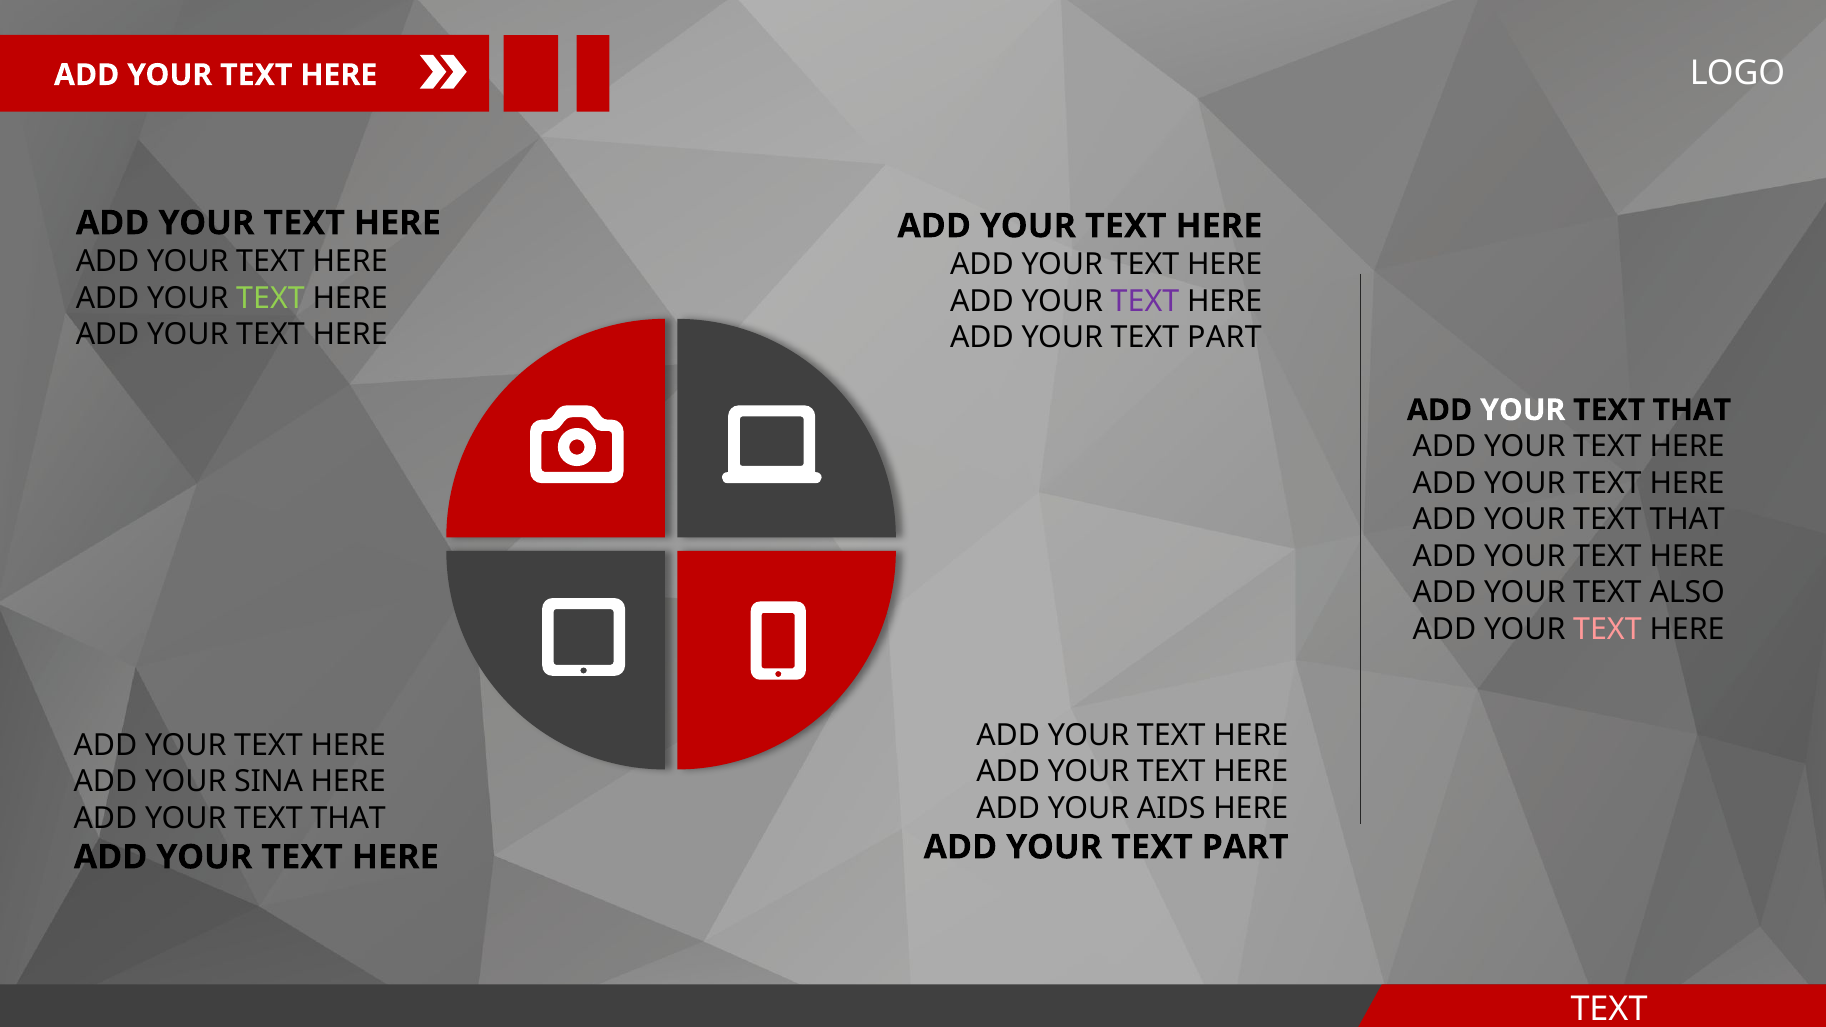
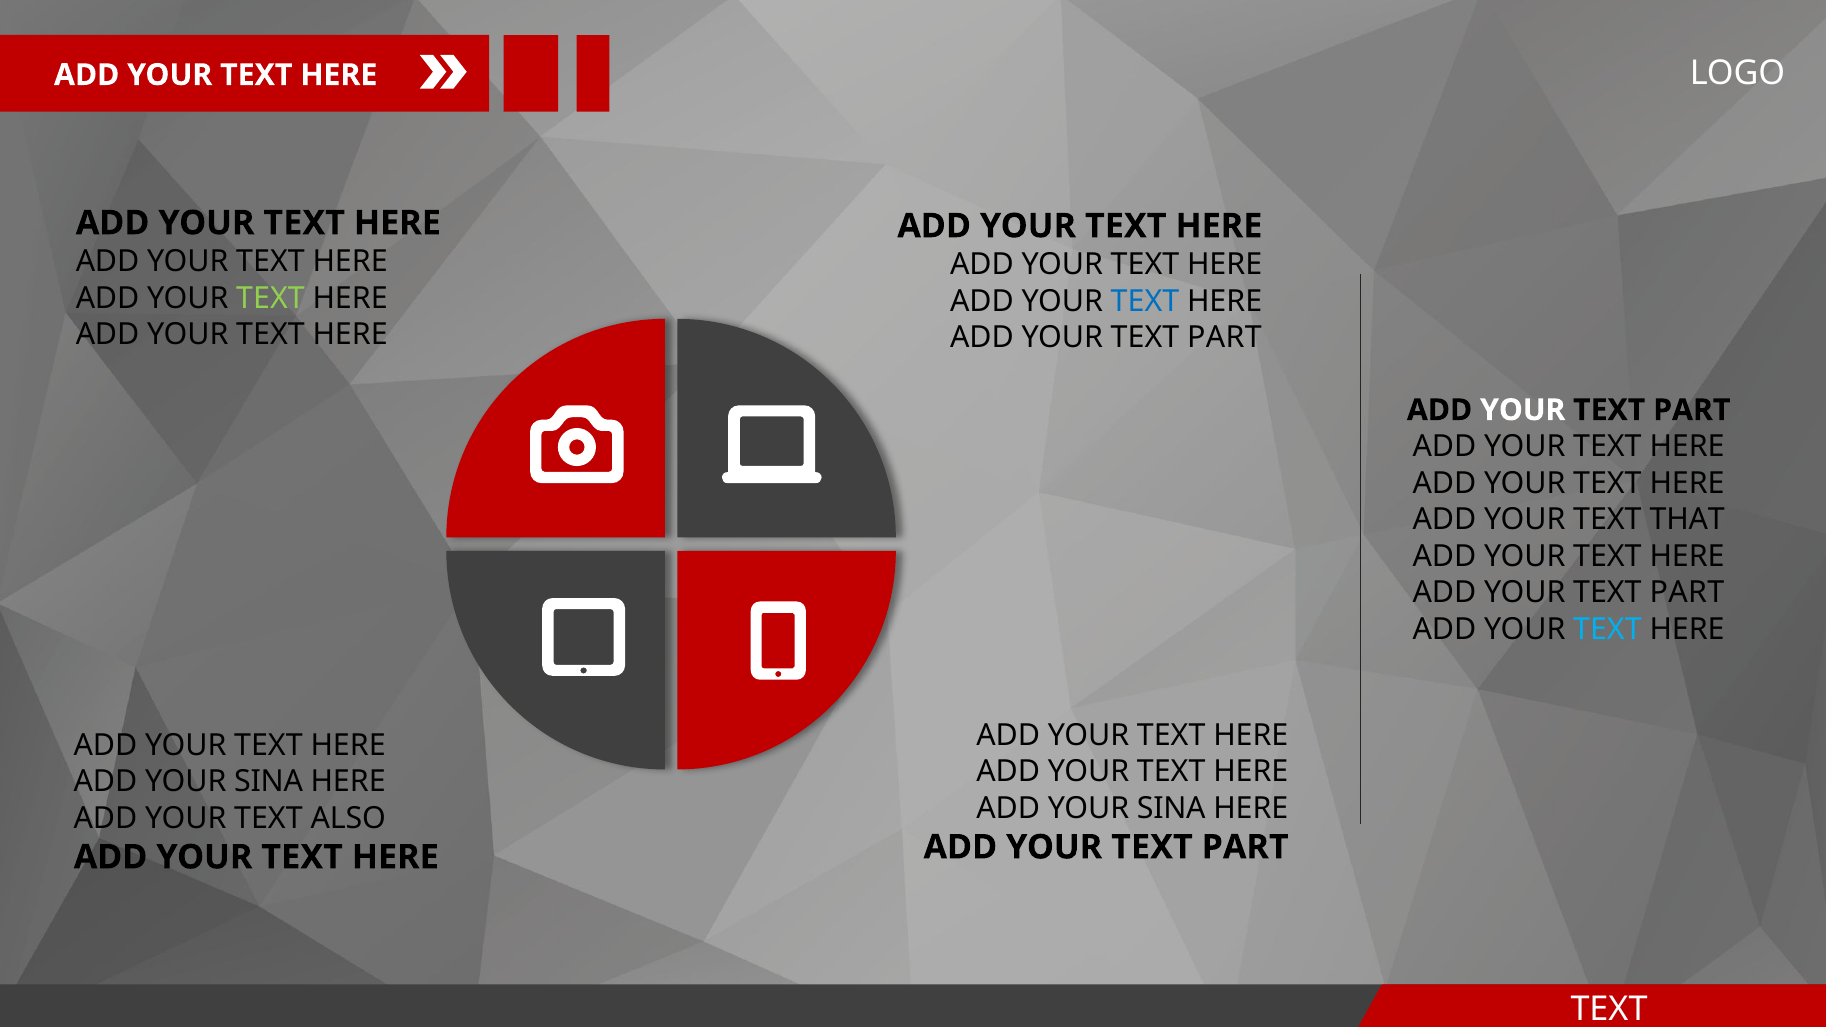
TEXT at (1145, 301) colour: purple -> blue
THAT at (1692, 410): THAT -> PART
ALSO at (1687, 593): ALSO -> PART
TEXT at (1607, 629) colour: pink -> light blue
AIDS at (1171, 808): AIDS -> SINA
THAT at (348, 818): THAT -> ALSO
